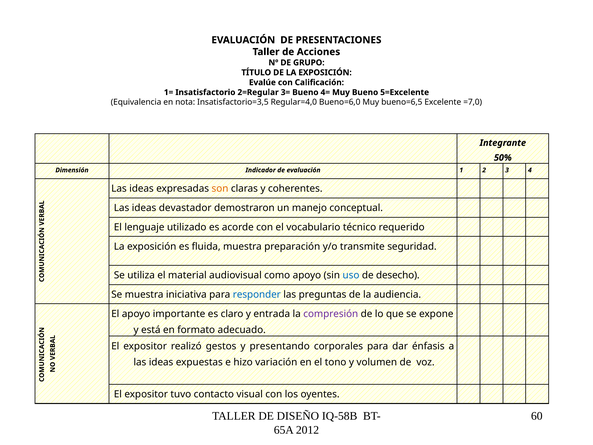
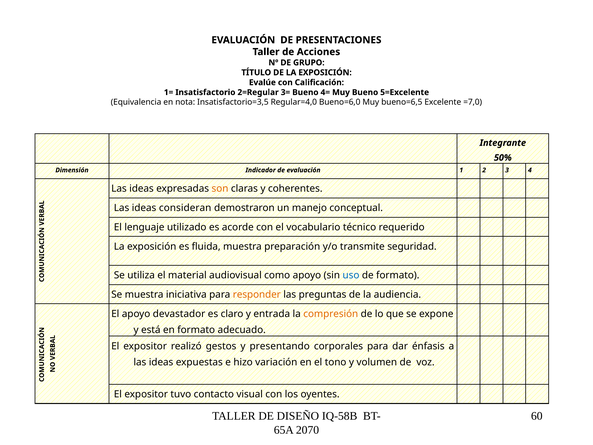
devastador: devastador -> consideran
de desecho: desecho -> formato
responder colour: blue -> orange
importante: importante -> devastador
compresión colour: purple -> orange
2012: 2012 -> 2070
